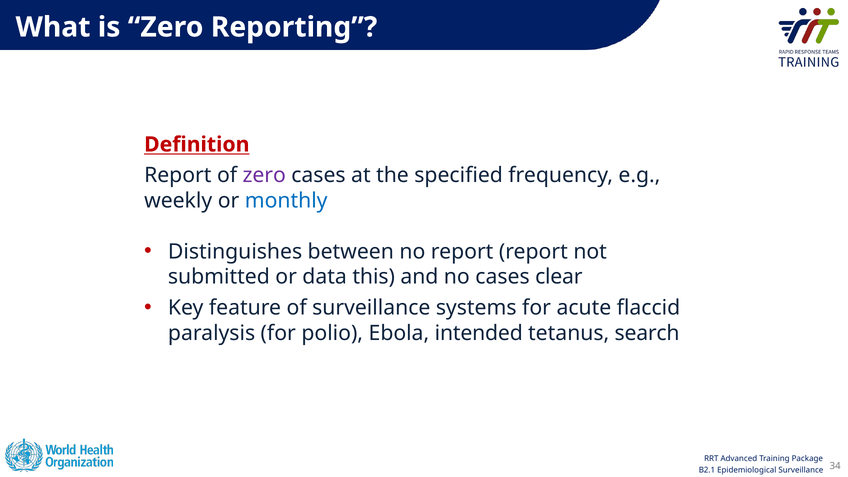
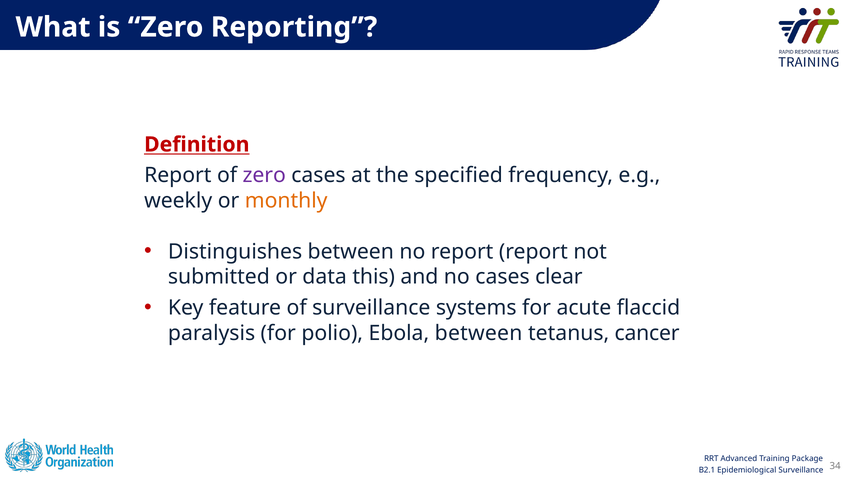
monthly colour: blue -> orange
Ebola intended: intended -> between
search: search -> cancer
